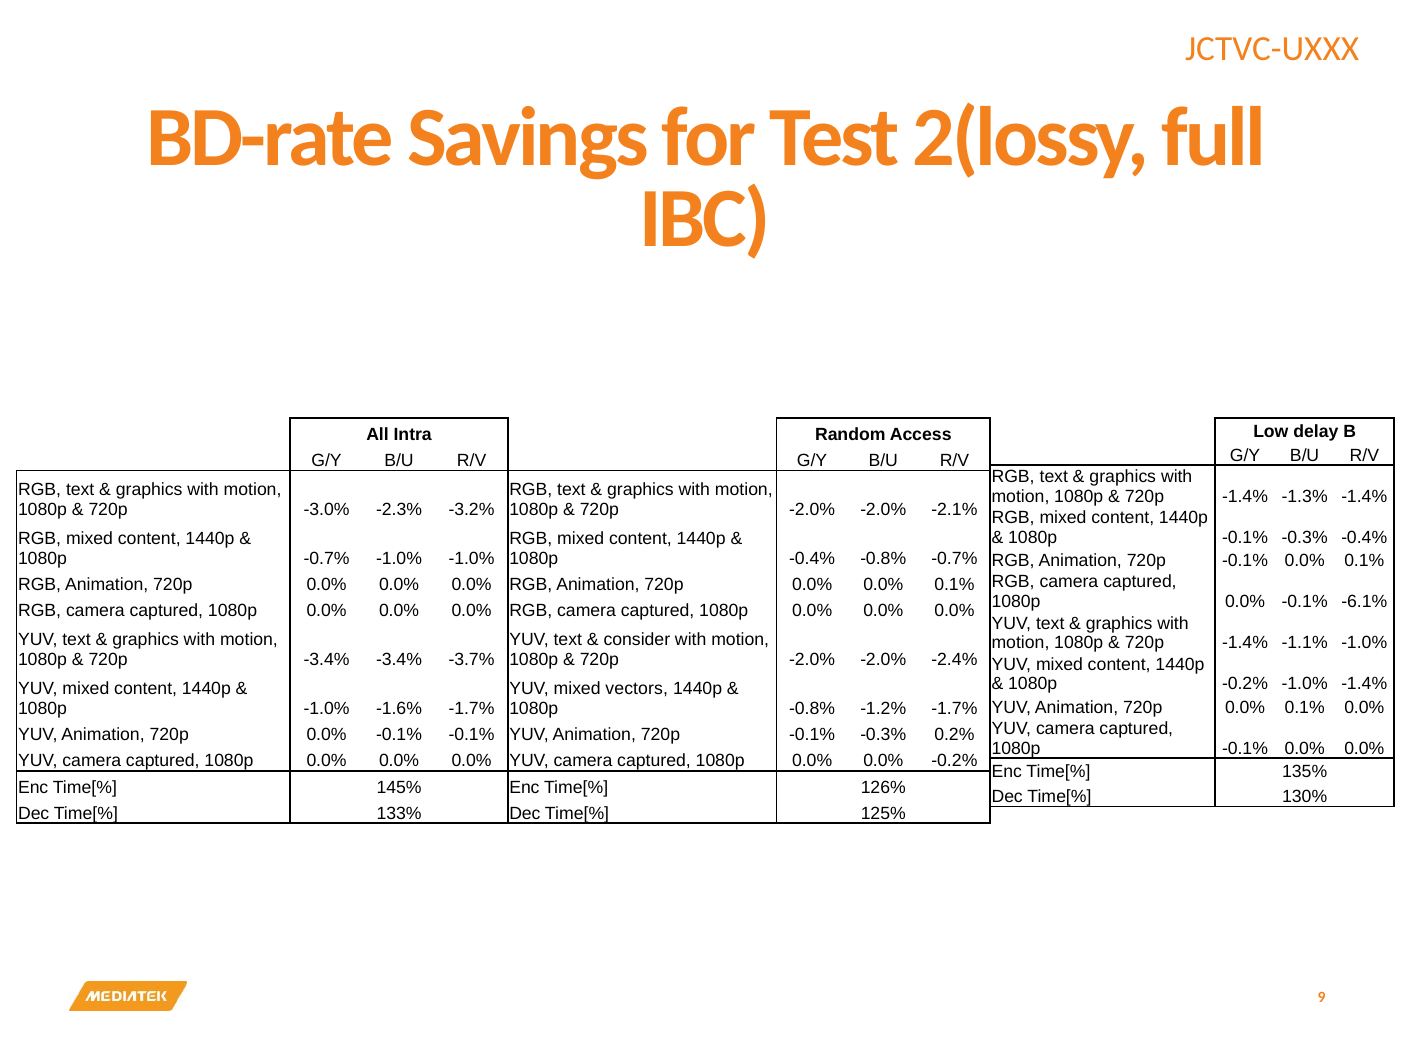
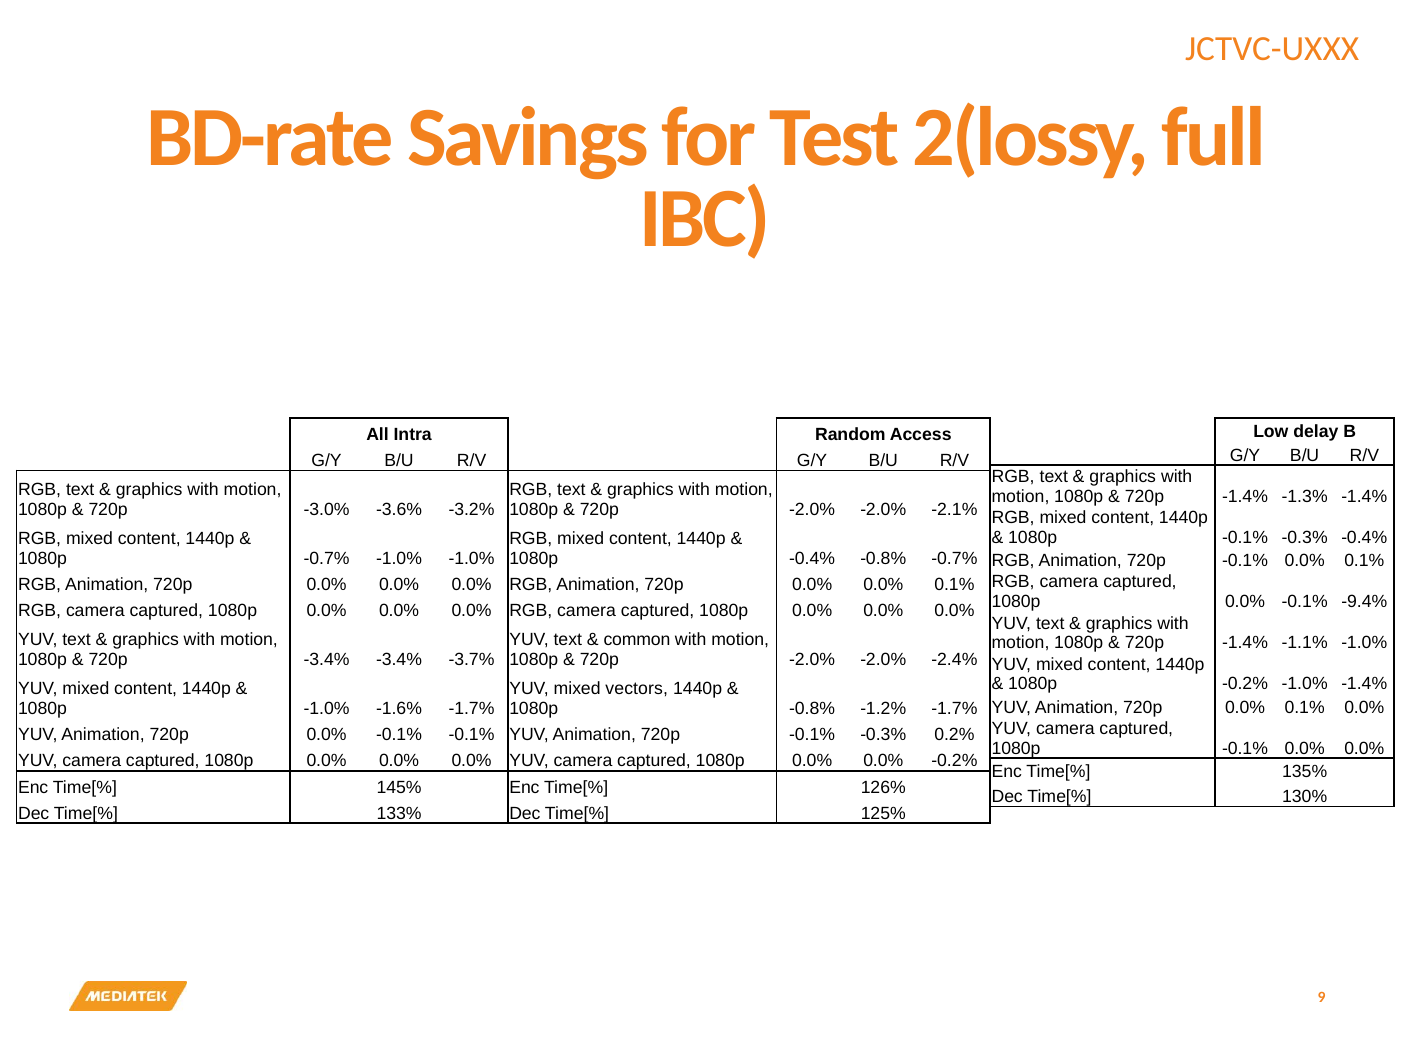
-2.3%: -2.3% -> -3.6%
-6.1%: -6.1% -> -9.4%
consider: consider -> common
